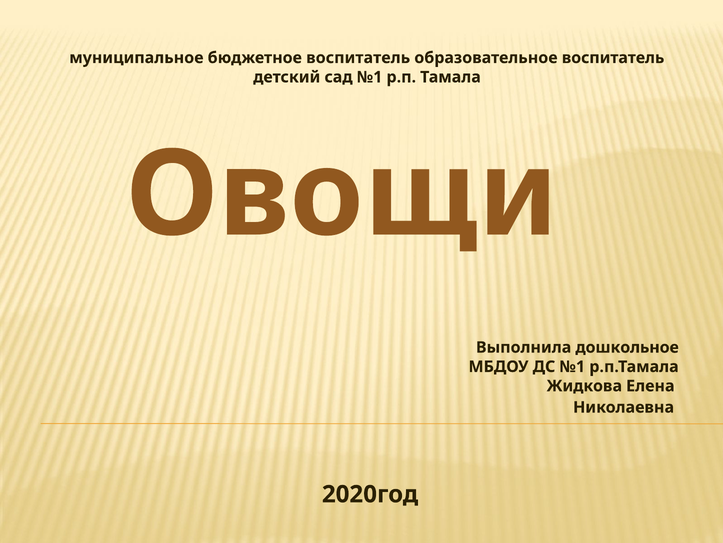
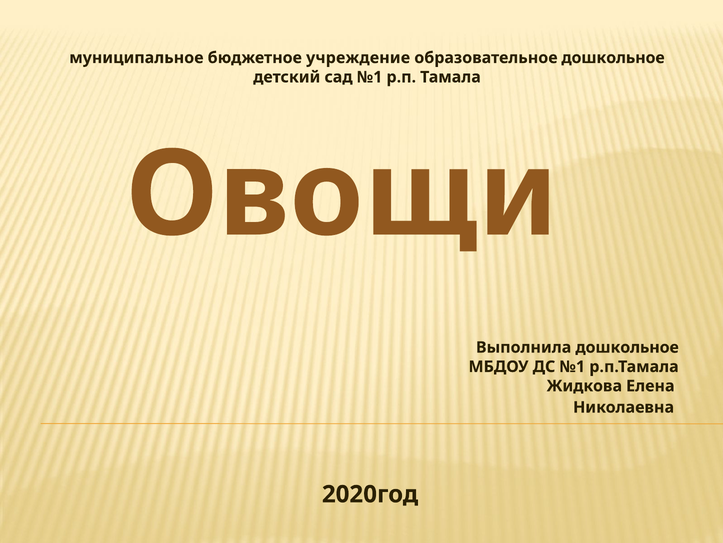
бюджетное воспитатель: воспитатель -> учреждение
образовательное воспитатель: воспитатель -> дошкольное
